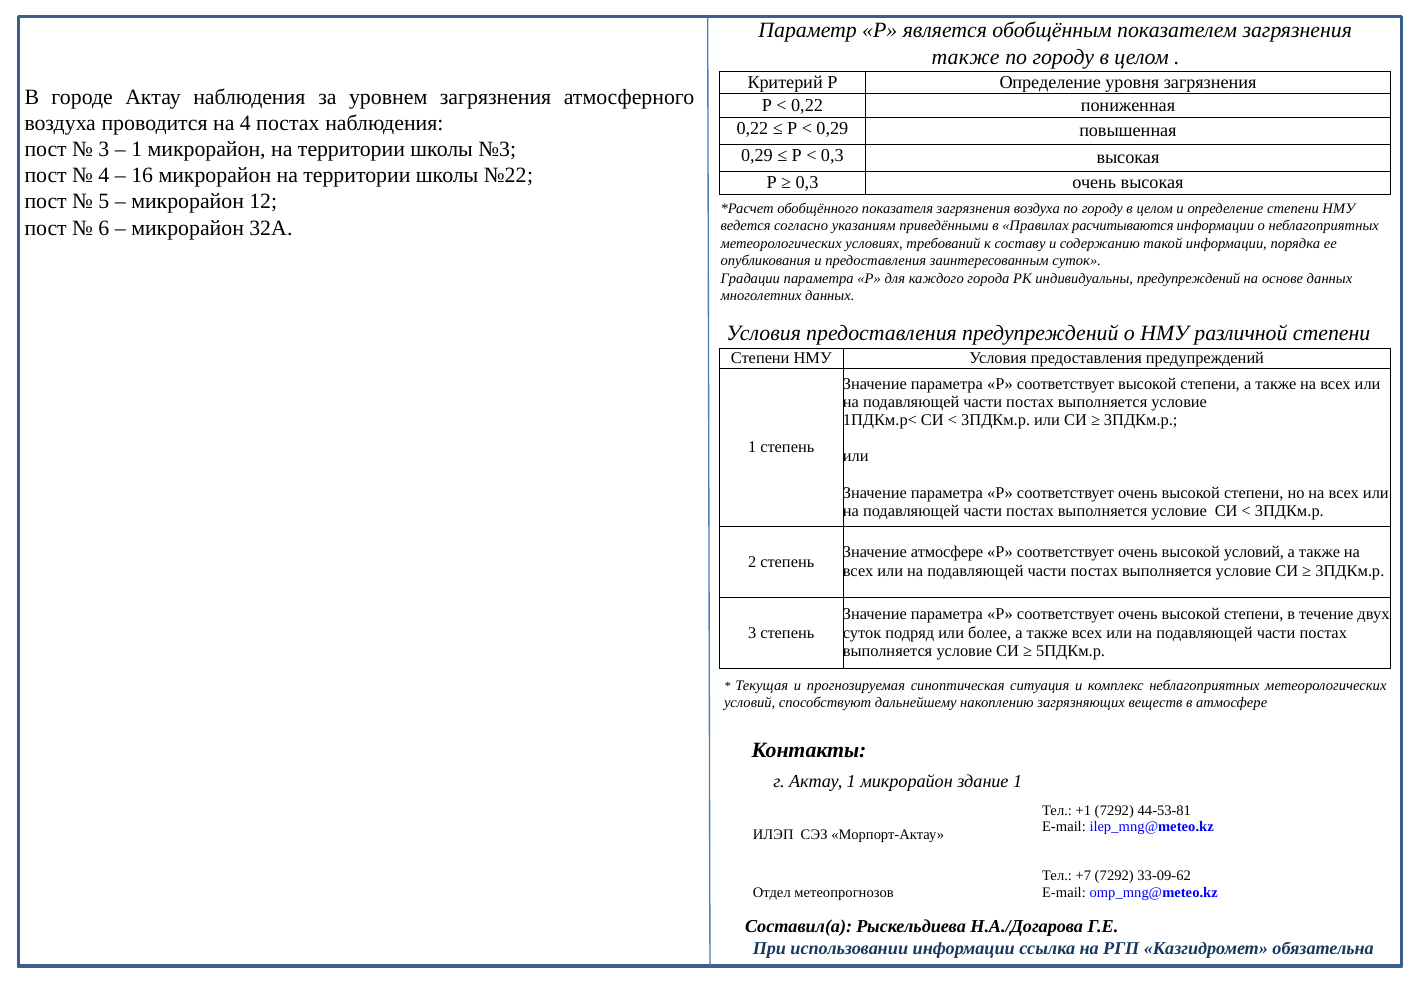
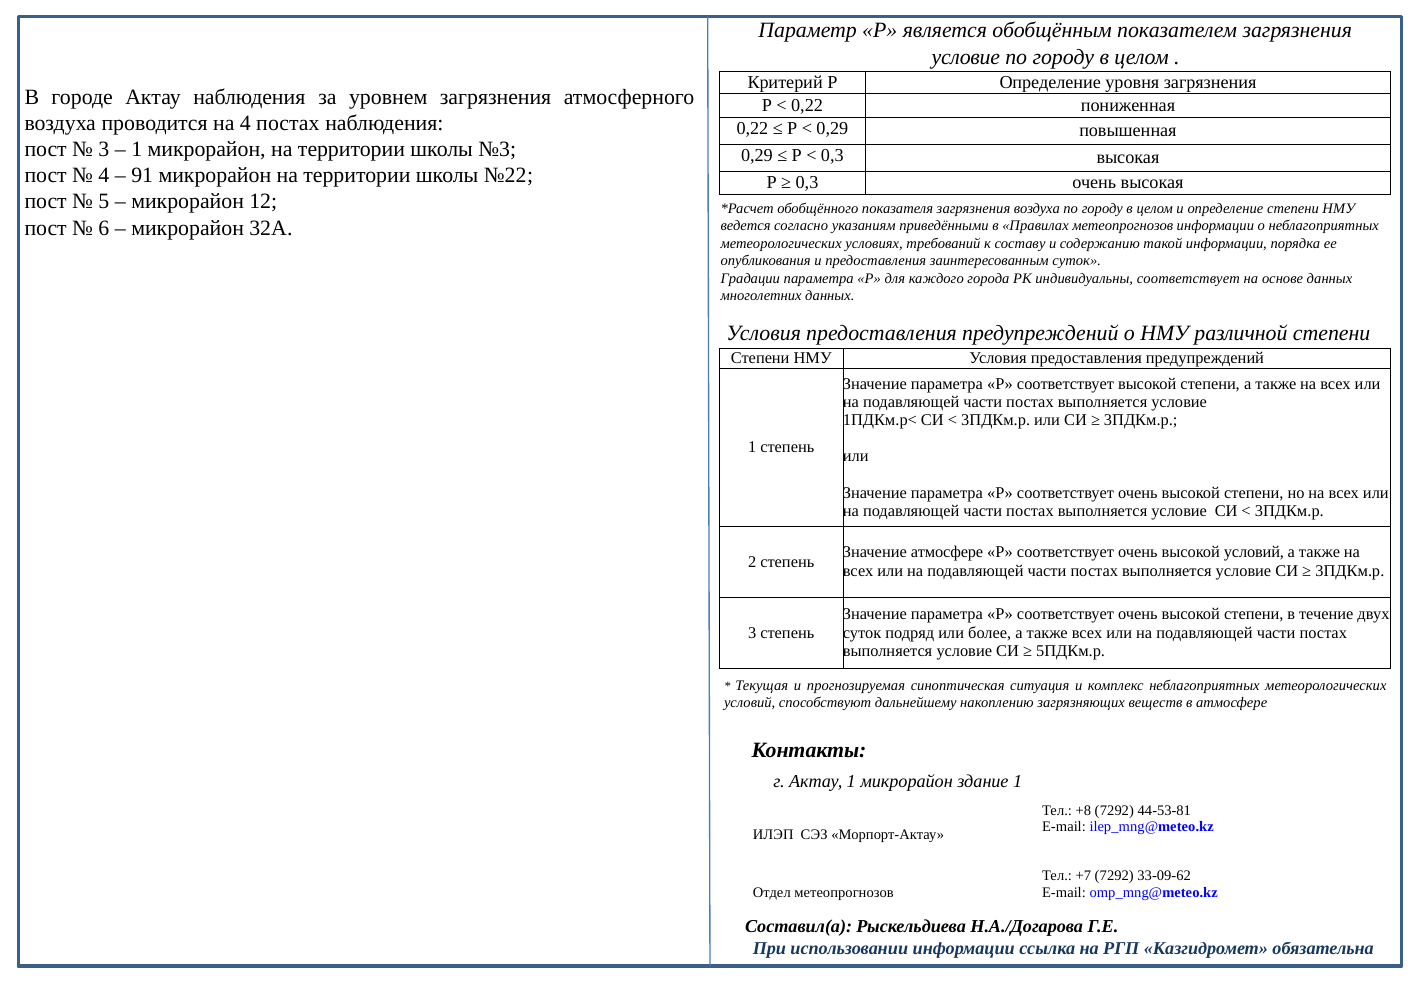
также at (966, 57): также -> условие
16: 16 -> 91
Правилах расчитываются: расчитываются -> метеопрогнозов
индивидуальны предупреждений: предупреждений -> соответствует
+1: +1 -> +8
